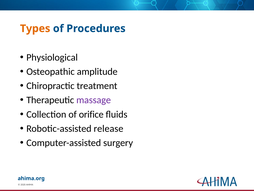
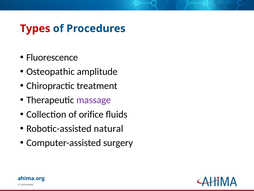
Types colour: orange -> red
Physiological: Physiological -> Fluorescence
release: release -> natural
